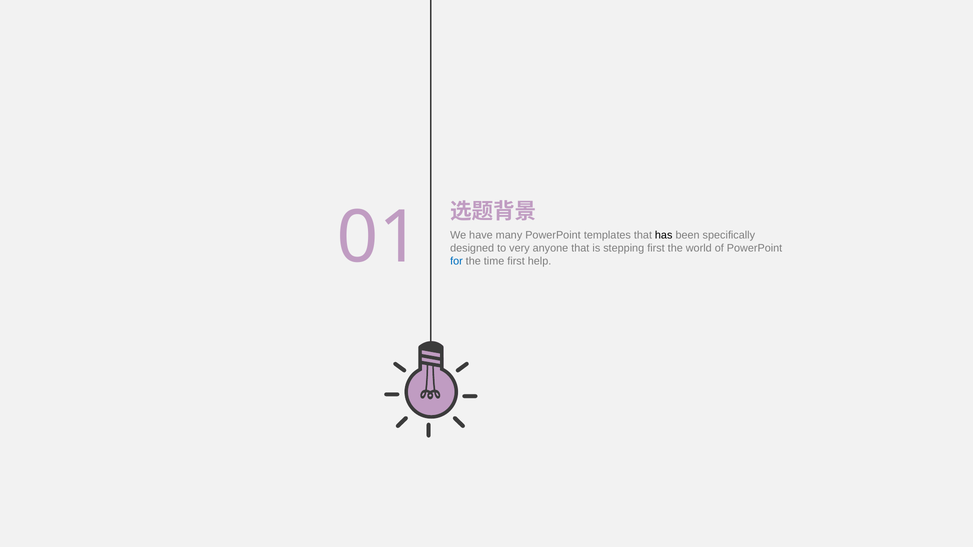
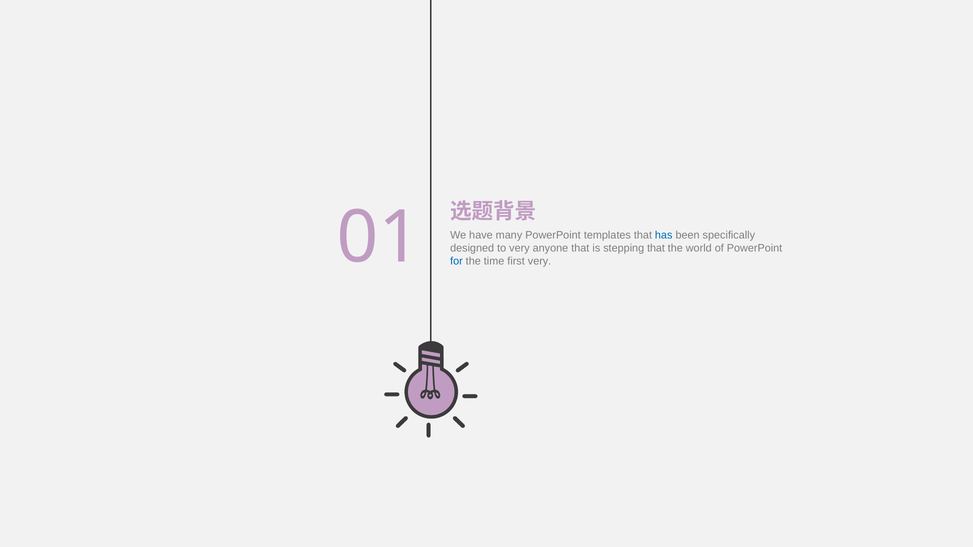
has colour: black -> blue
stepping first: first -> that
first help: help -> very
